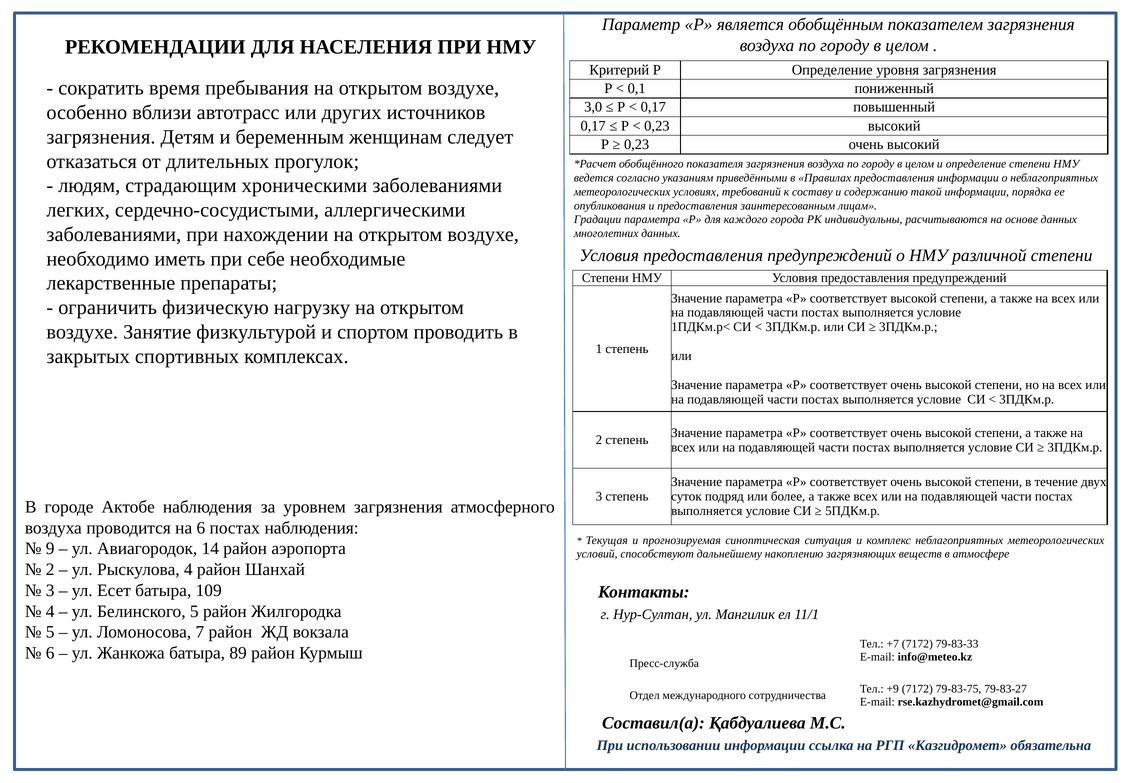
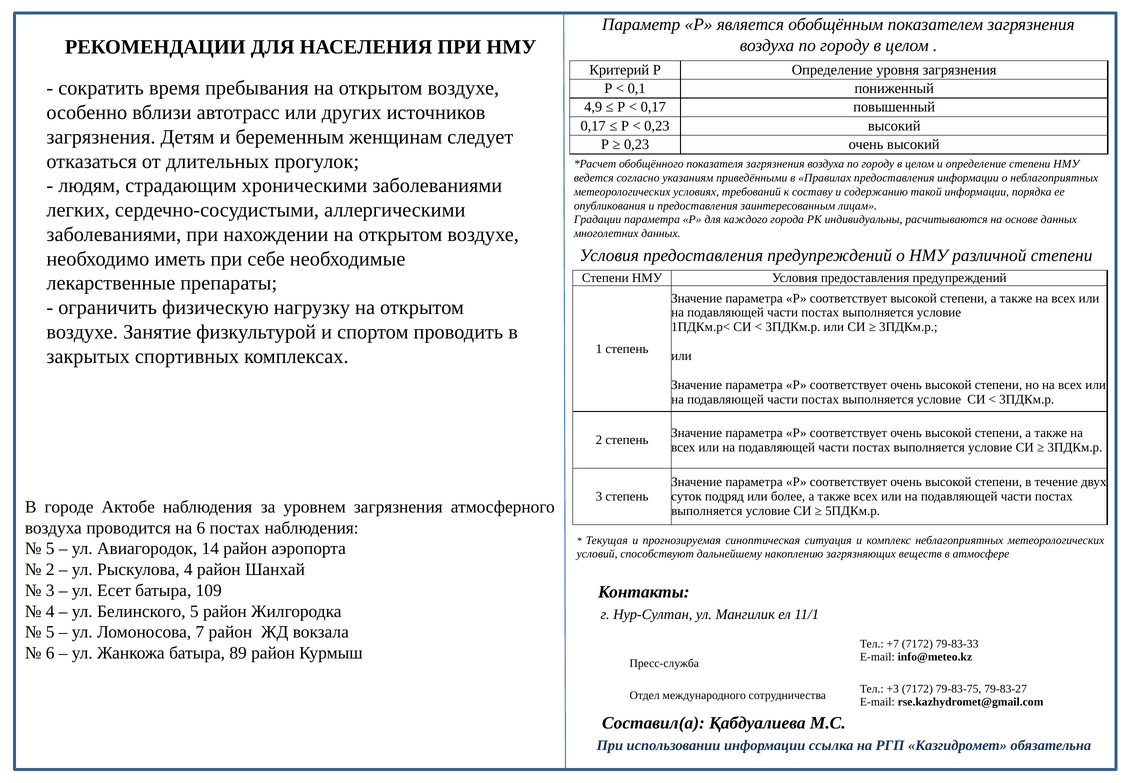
3,0: 3,0 -> 4,9
9 at (50, 549): 9 -> 5
+9: +9 -> +3
